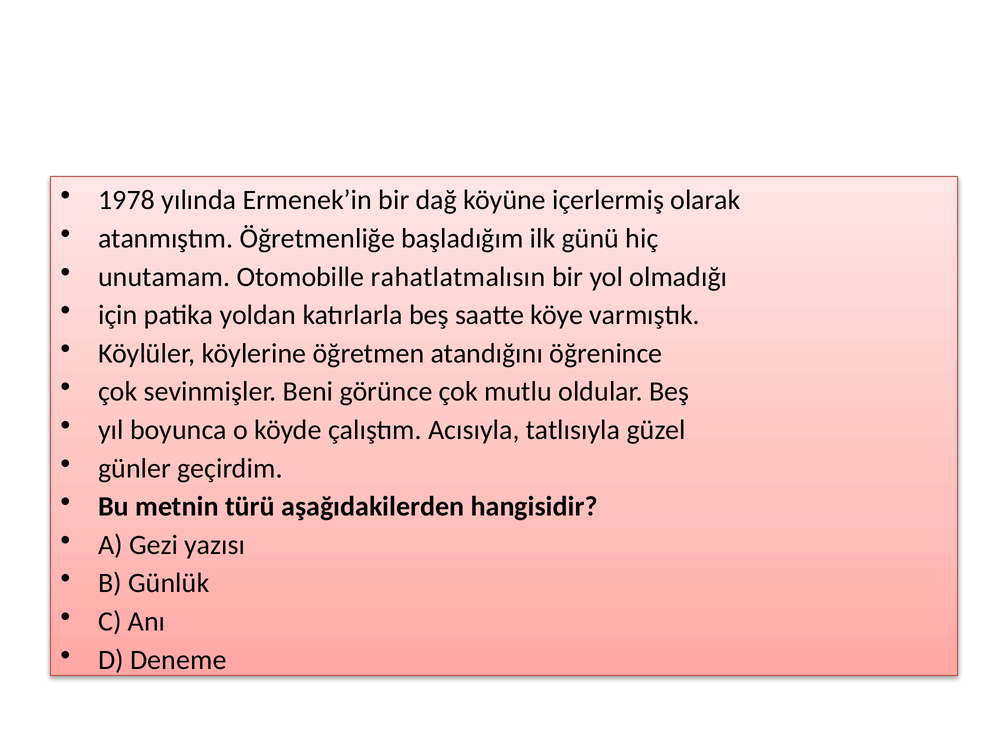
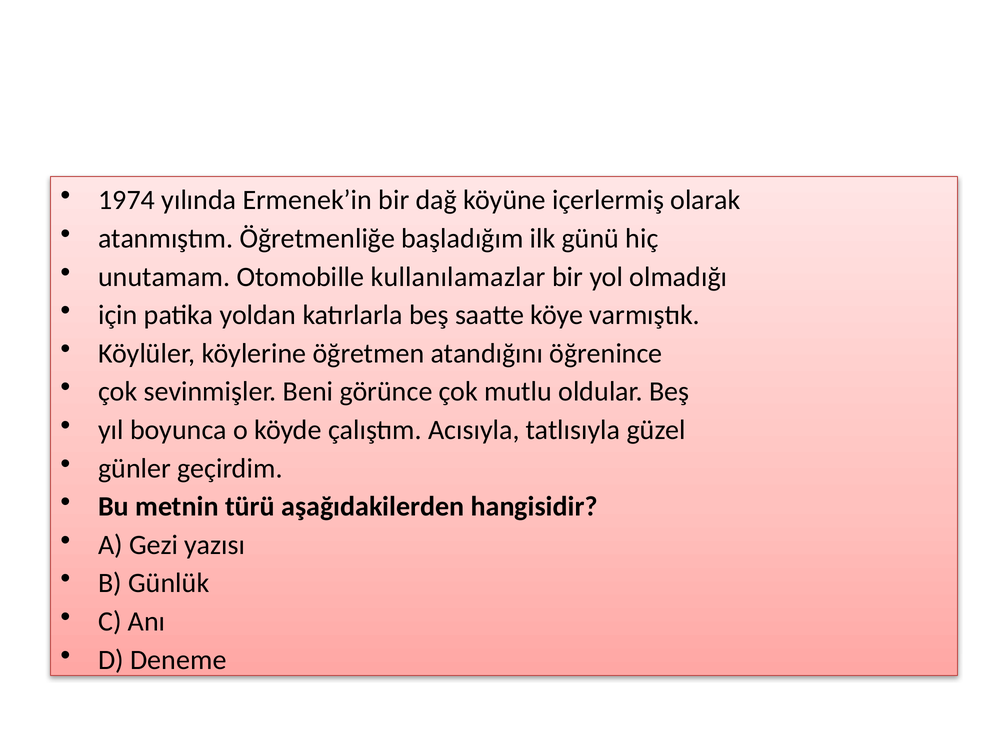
1978: 1978 -> 1974
rahatlatmalısın: rahatlatmalısın -> kullanılamazlar
